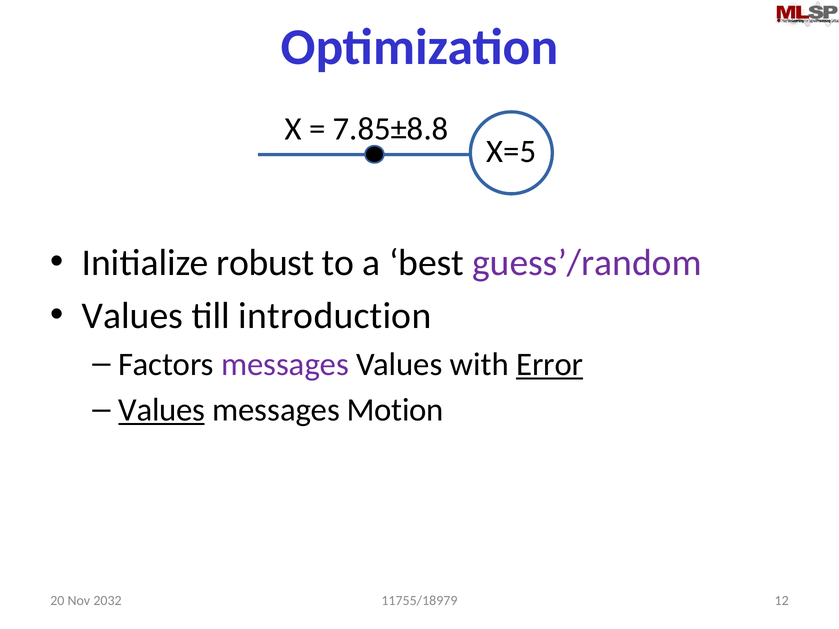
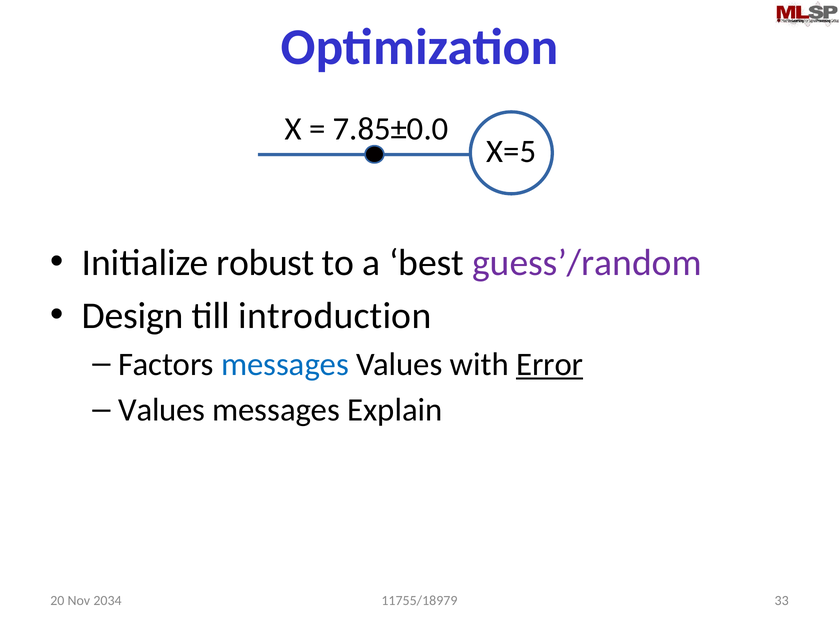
7.85±8.8: 7.85±8.8 -> 7.85±0.0
Values at (132, 316): Values -> Design
messages at (285, 364) colour: purple -> blue
Values at (162, 410) underline: present -> none
Motion: Motion -> Explain
2032: 2032 -> 2034
12: 12 -> 33
